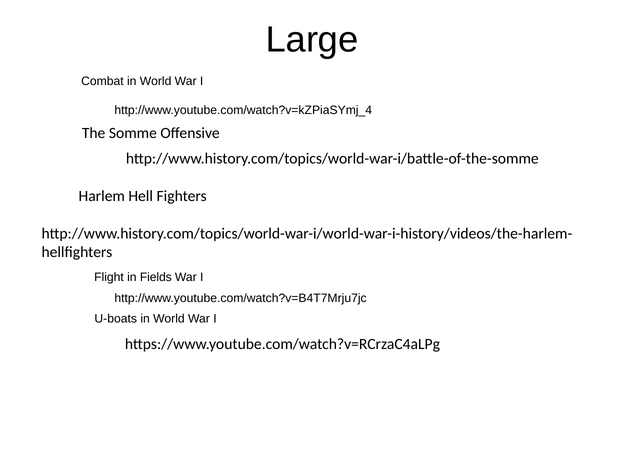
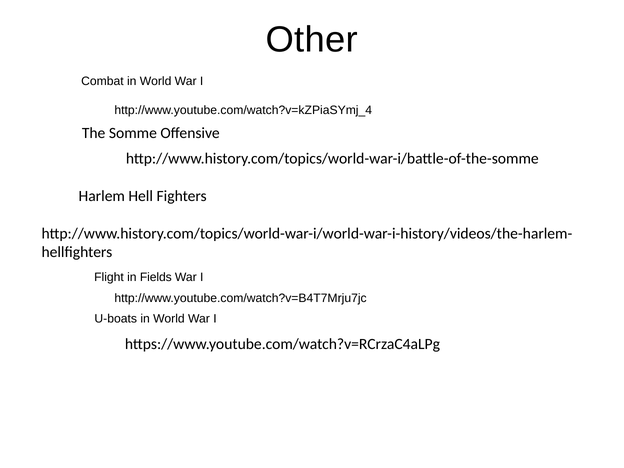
Large: Large -> Other
